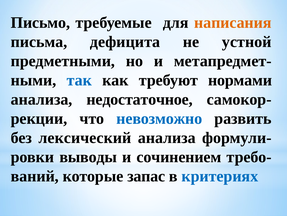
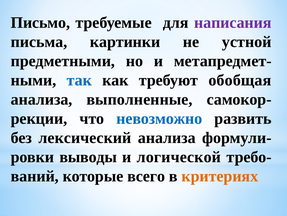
написания colour: orange -> purple
дефицита: дефицита -> картинки
нормами: нормами -> обобщая
недостаточное: недостаточное -> выполненные
сочинением: сочинением -> логической
запас: запас -> всего
критериях colour: blue -> orange
